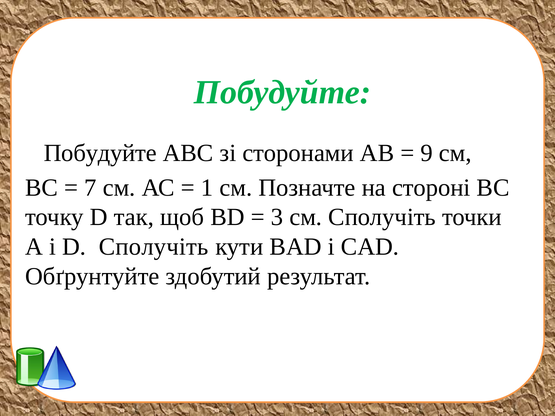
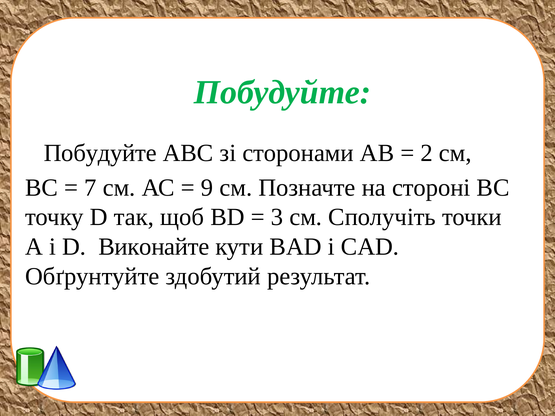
9: 9 -> 2
1: 1 -> 9
D Сполучіть: Сполучіть -> Виконайте
